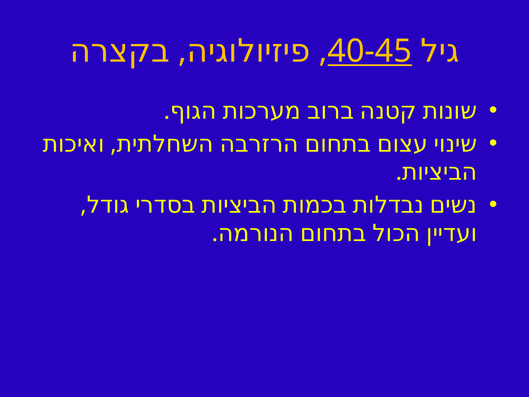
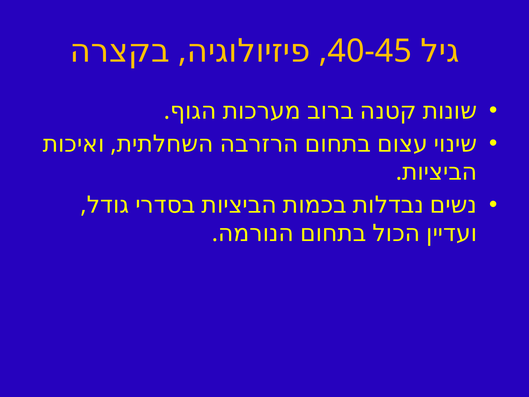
40-45 underline: present -> none
